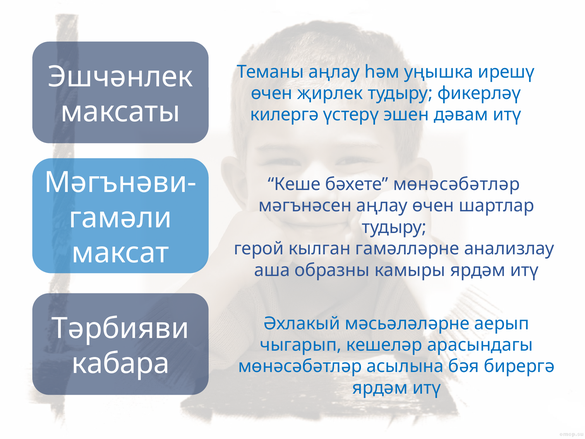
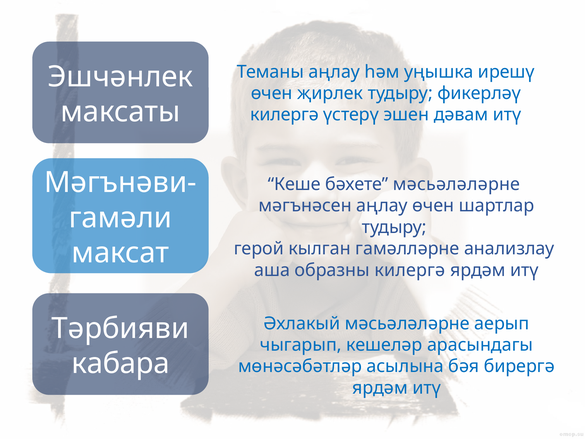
бәхете мөнәсәбәтләр: мөнәсәбәтләр -> мәсьәләләрне
образны камыры: камыры -> килергә
